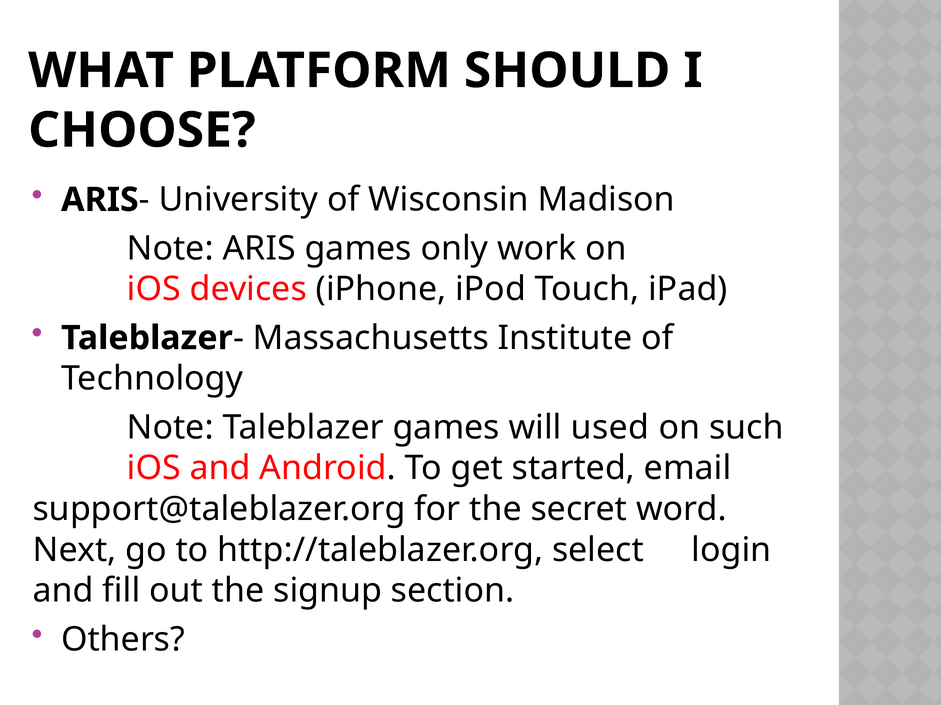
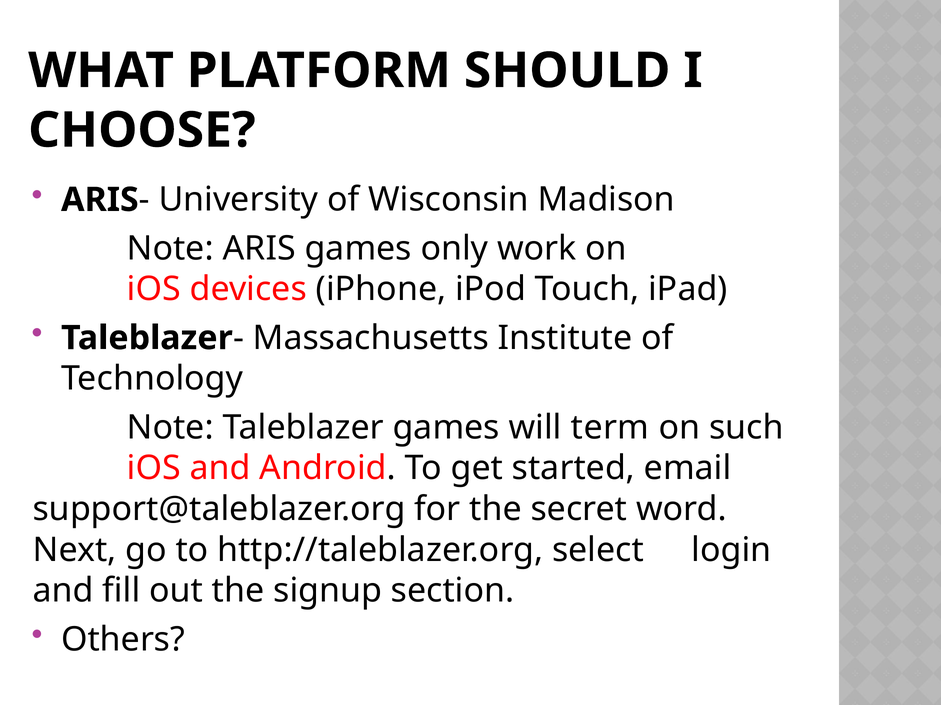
used: used -> term
